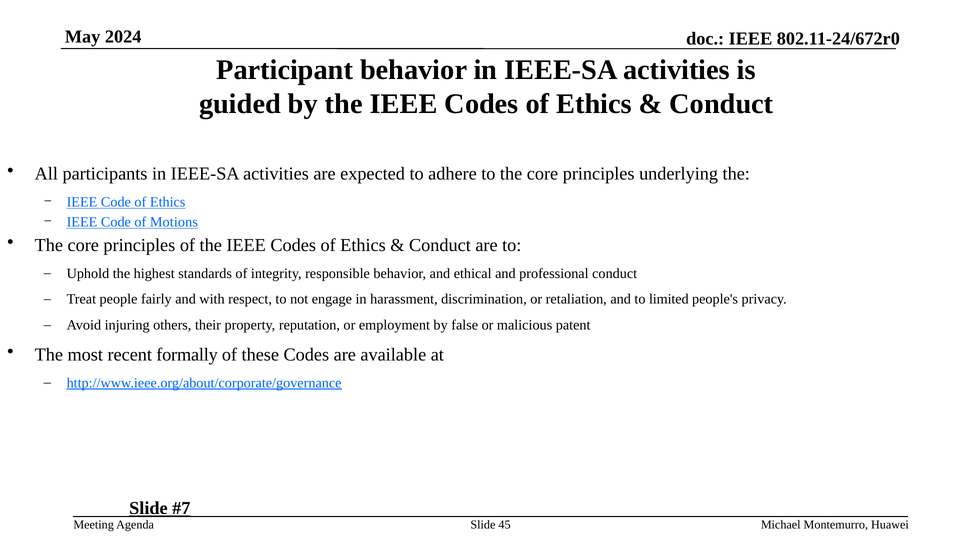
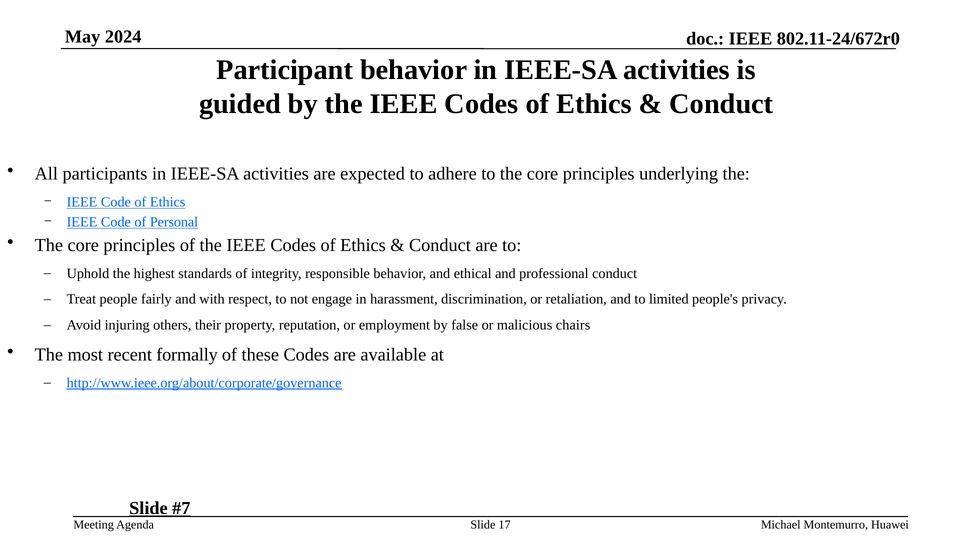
Motions: Motions -> Personal
patent: patent -> chairs
45: 45 -> 17
